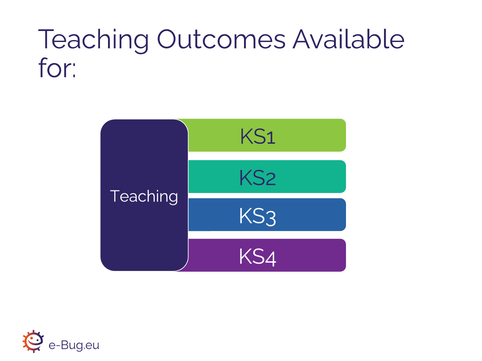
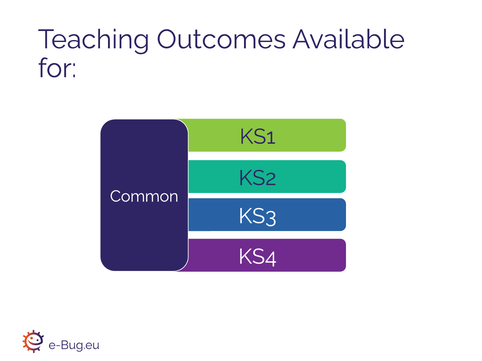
Teaching at (144, 197): Teaching -> Common
